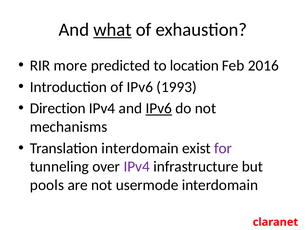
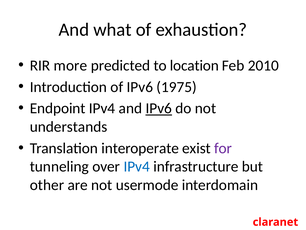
what underline: present -> none
2016: 2016 -> 2010
1993: 1993 -> 1975
Direction: Direction -> Endpoint
mechanisms: mechanisms -> understands
Translation interdomain: interdomain -> interoperate
IPv4 at (137, 166) colour: purple -> blue
pools: pools -> other
